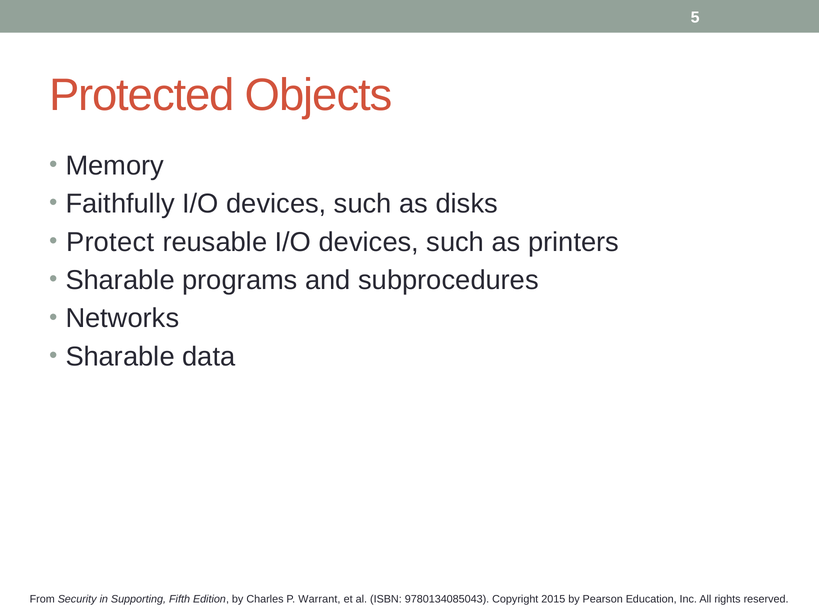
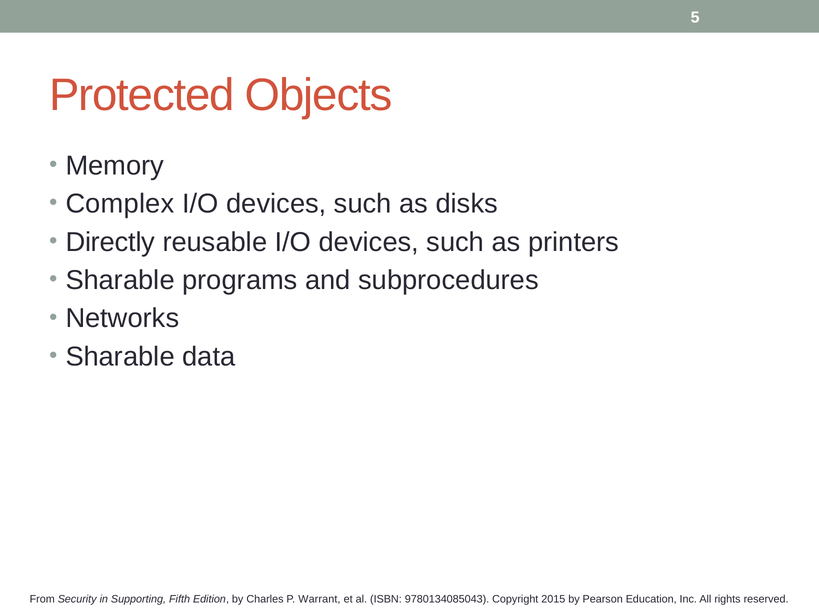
Faithfully: Faithfully -> Complex
Protect: Protect -> Directly
